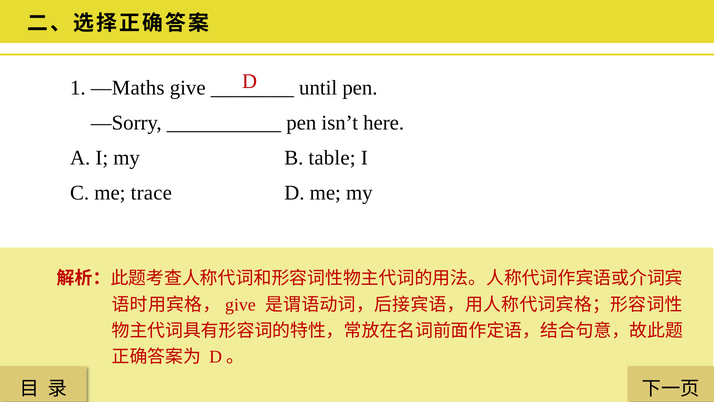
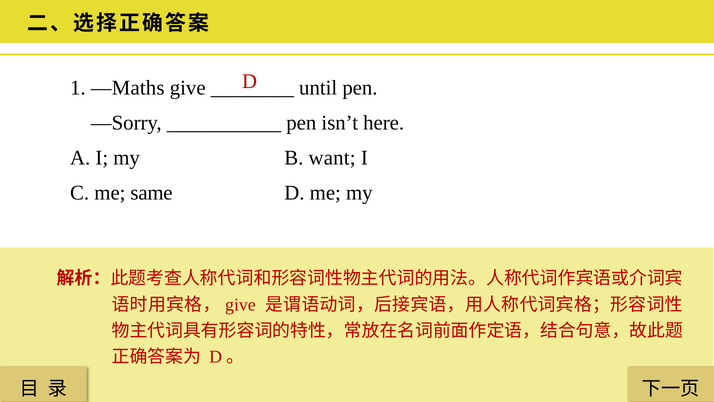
table: table -> want
trace: trace -> same
